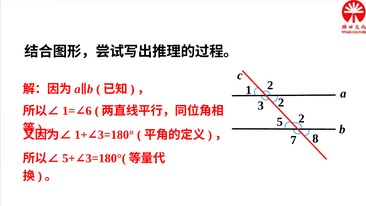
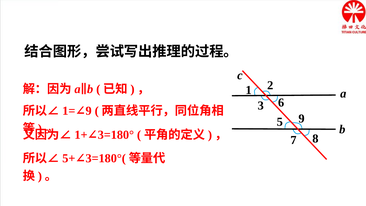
3 2: 2 -> 6
6 at (89, 111): 6 -> 9
5 2: 2 -> 9
